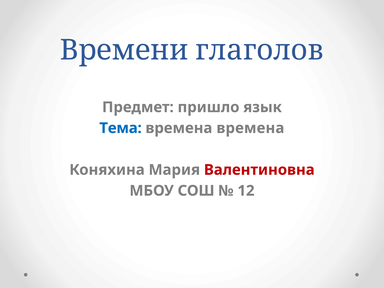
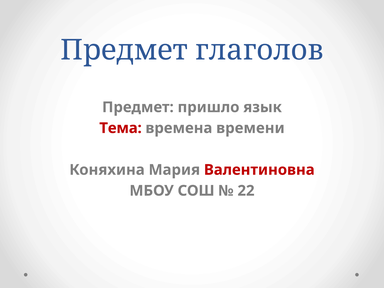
Времени at (124, 50): Времени -> Предмет
Тема colour: blue -> red
времена времена: времена -> времени
12: 12 -> 22
